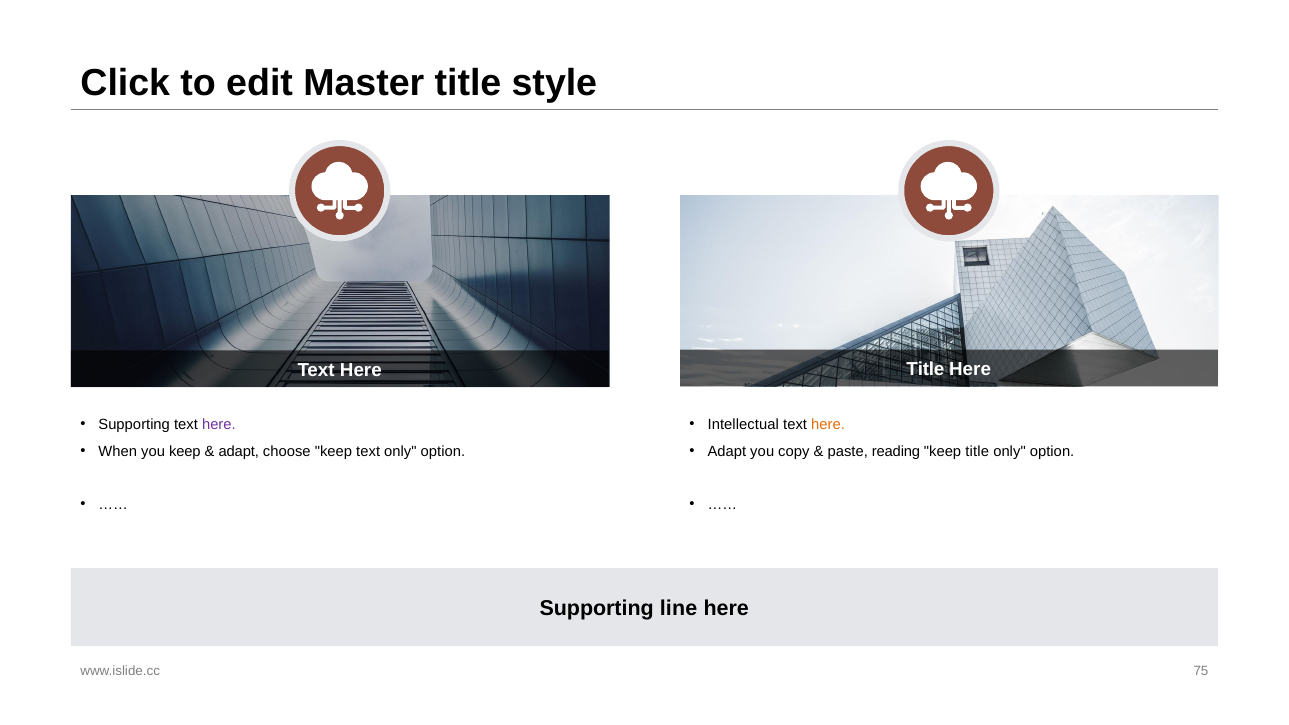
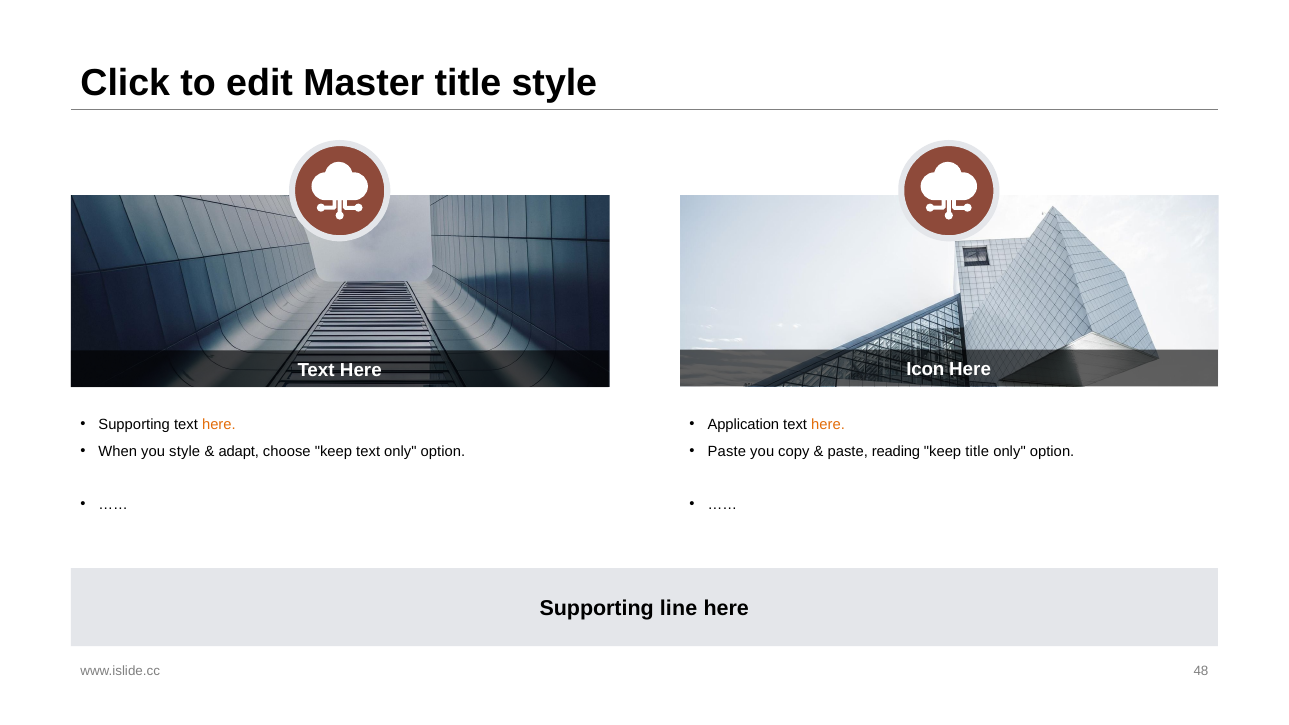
Here Title: Title -> Icon
here at (219, 425) colour: purple -> orange
Intellectual: Intellectual -> Application
you keep: keep -> style
Adapt at (727, 452): Adapt -> Paste
75: 75 -> 48
